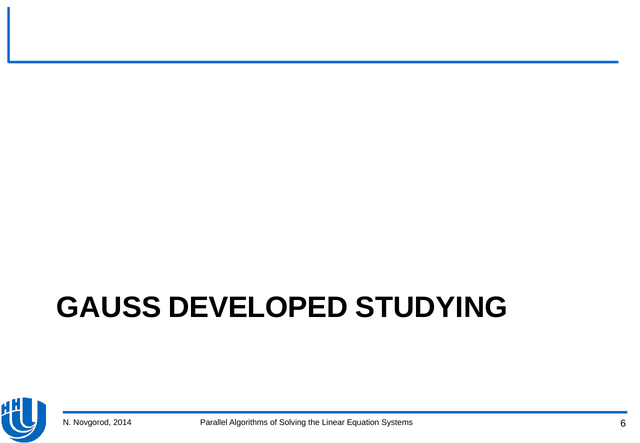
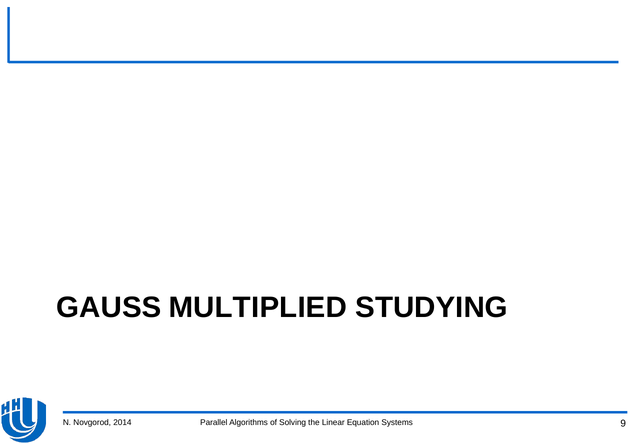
DEVELOPED: DEVELOPED -> MULTIPLIED
6: 6 -> 9
